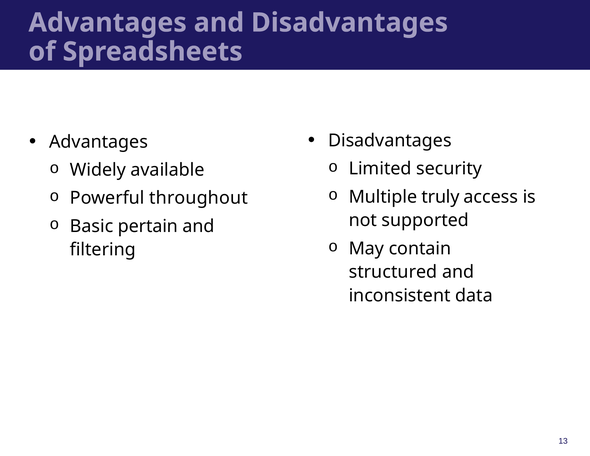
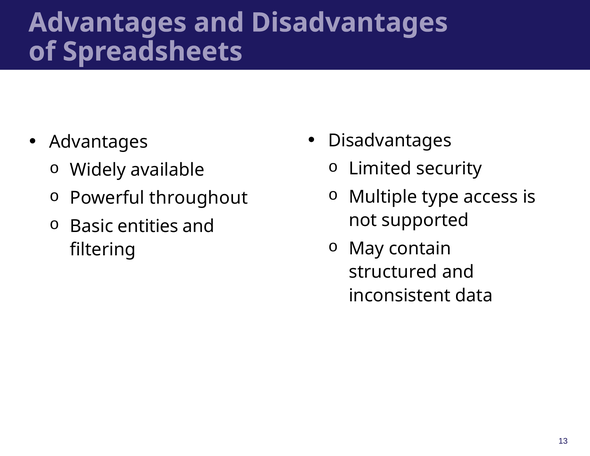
truly: truly -> type
pertain: pertain -> entities
